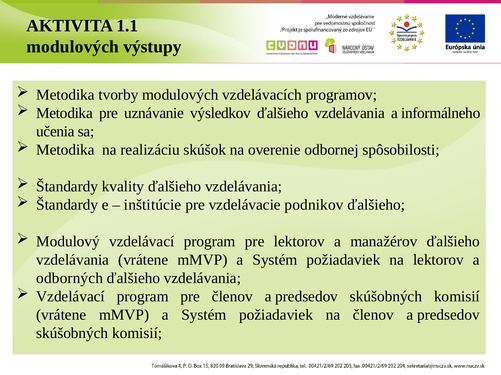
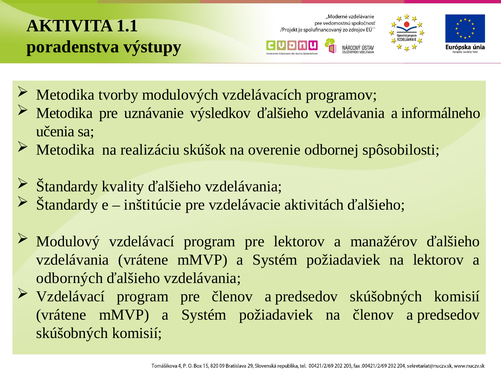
modulových at (73, 47): modulových -> poradenstva
podnikov: podnikov -> aktivitách
